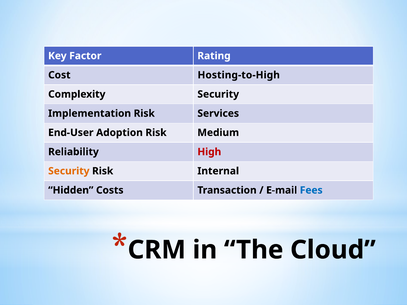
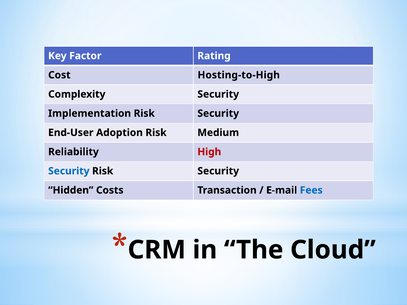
Implementation Risk Services: Services -> Security
Security at (69, 171) colour: orange -> blue
Internal at (218, 171): Internal -> Security
